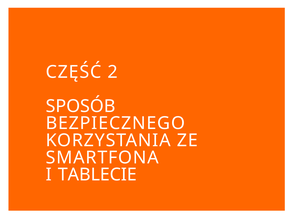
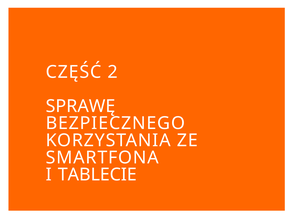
SPOSÓB: SPOSÓB -> SPRAWĘ
